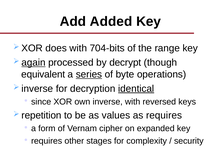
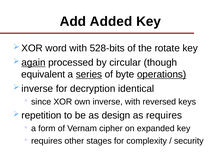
does: does -> word
704-bits: 704-bits -> 528-bits
range: range -> rotate
decrypt: decrypt -> circular
operations underline: none -> present
identical underline: present -> none
values: values -> design
